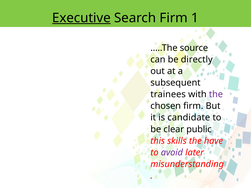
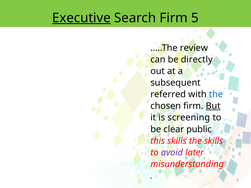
1: 1 -> 5
source: source -> review
trainees: trainees -> referred
the at (216, 94) colour: purple -> blue
But underline: none -> present
candidate: candidate -> screening
the have: have -> skills
